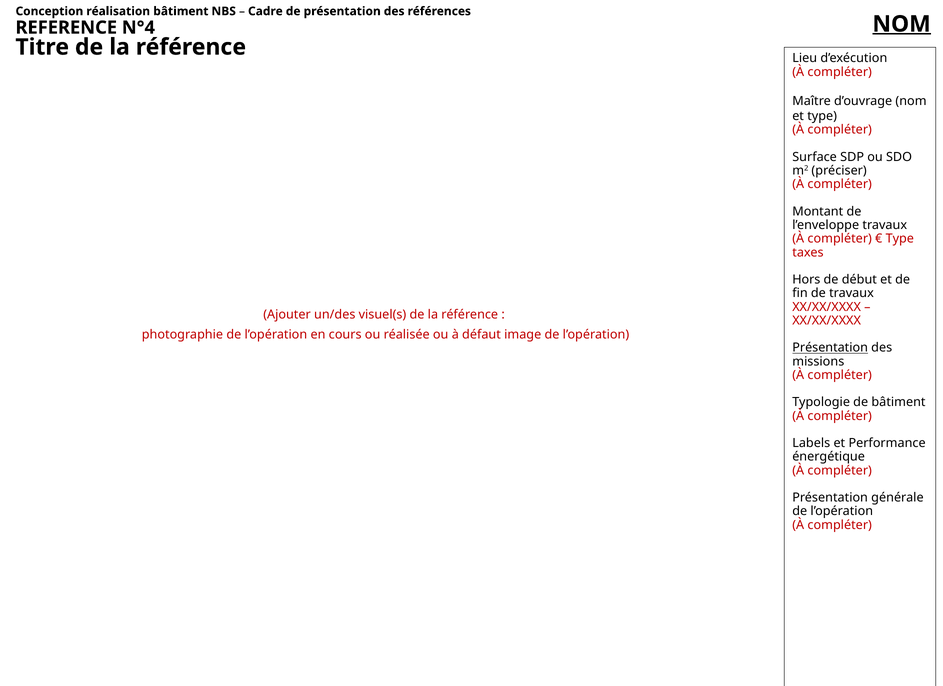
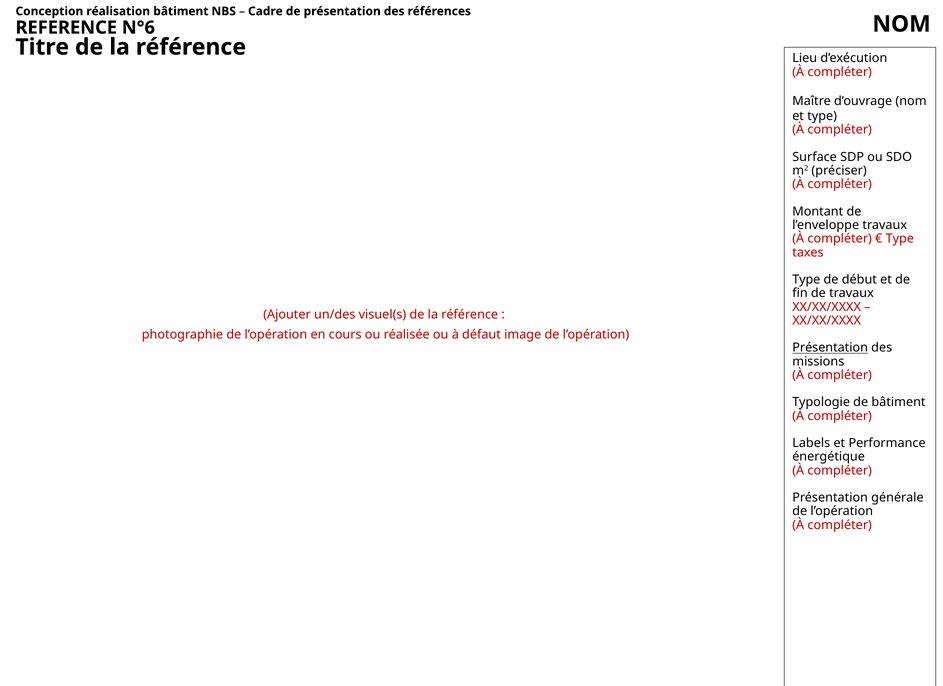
NOM at (902, 24) underline: present -> none
N°4: N°4 -> N°6
Hors at (806, 280): Hors -> Type
